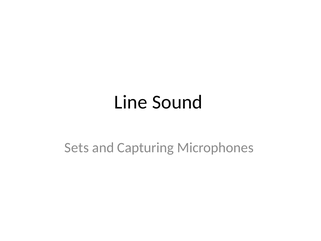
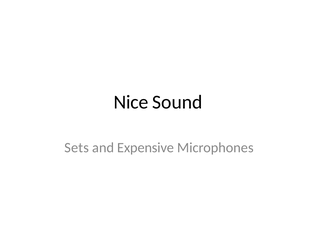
Line: Line -> Nice
Capturing: Capturing -> Expensive
